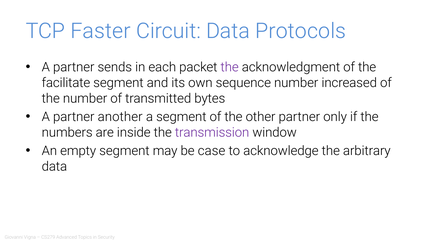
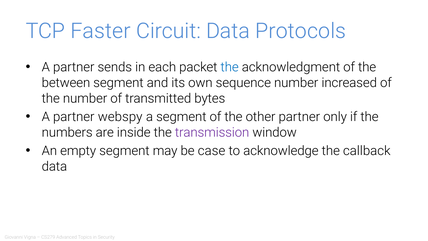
the at (230, 67) colour: purple -> blue
facilitate: facilitate -> between
another: another -> webspy
arbitrary: arbitrary -> callback
